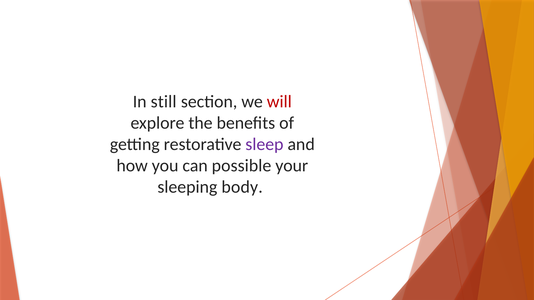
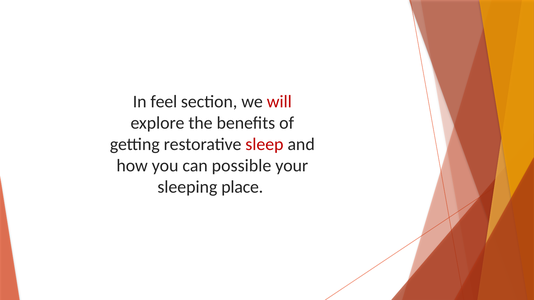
still: still -> feel
sleep colour: purple -> red
body: body -> place
